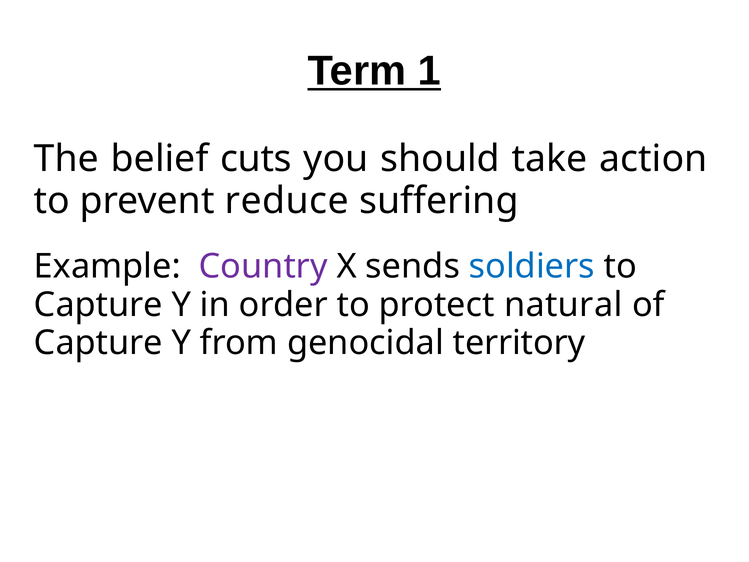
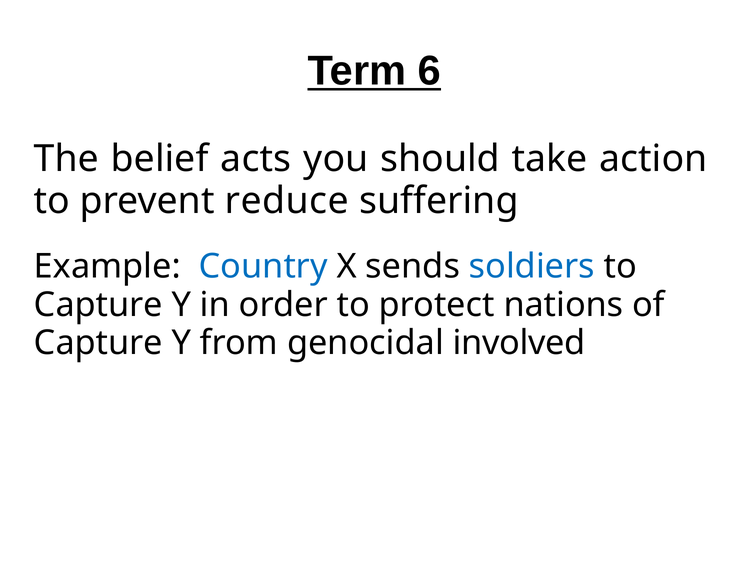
1: 1 -> 6
cuts: cuts -> acts
Country colour: purple -> blue
natural: natural -> nations
territory: territory -> involved
